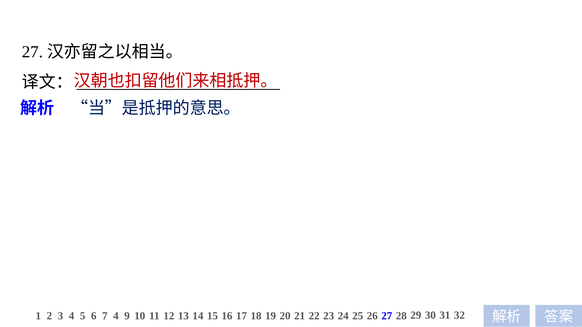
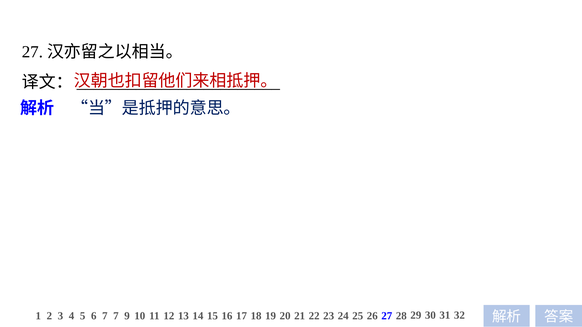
7 4: 4 -> 7
